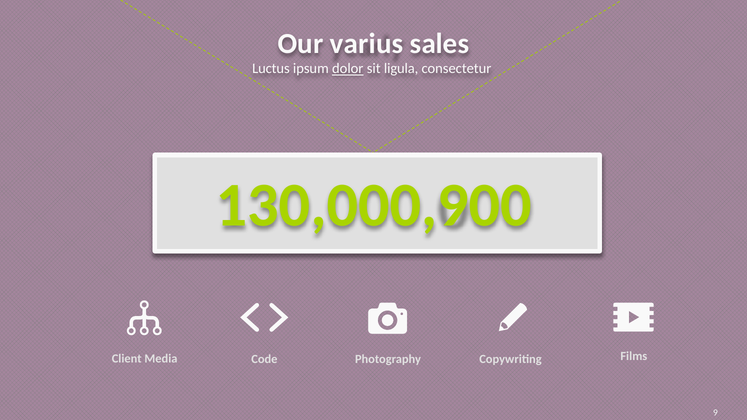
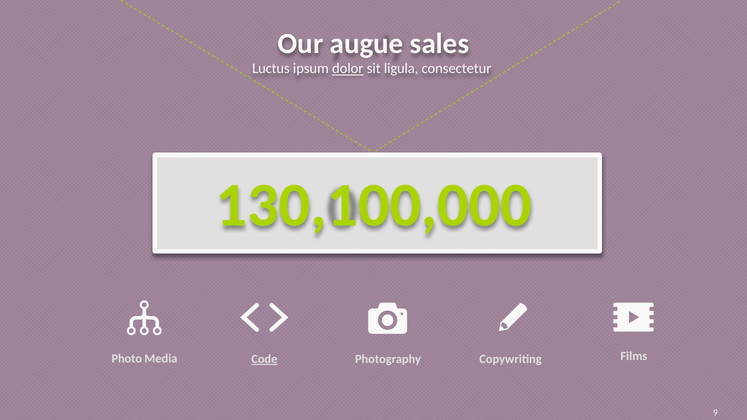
varius: varius -> augue
130,000,900: 130,000,900 -> 130,100,000
Client: Client -> Photo
Code underline: none -> present
